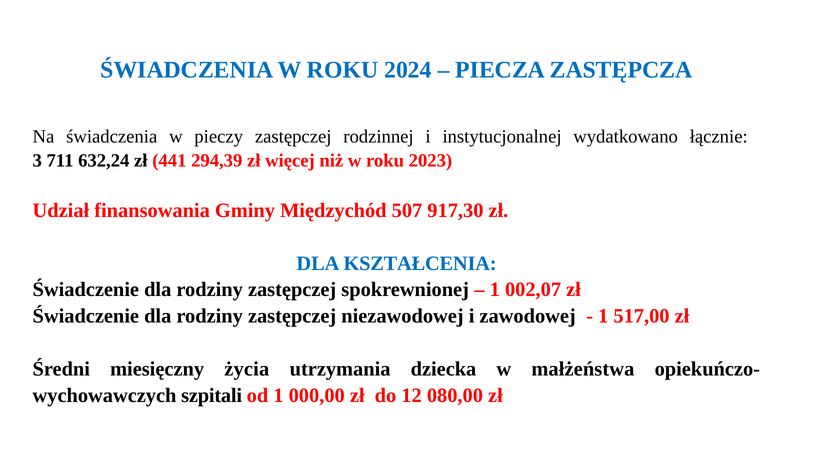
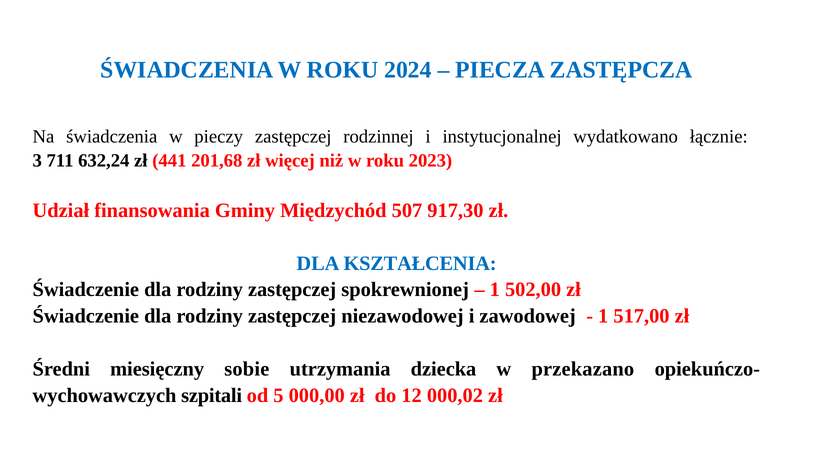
294,39: 294,39 -> 201,68
002,07: 002,07 -> 502,00
życia: życia -> sobie
małżeństwa: małżeństwa -> przekazano
od 1: 1 -> 5
080,00: 080,00 -> 000,02
